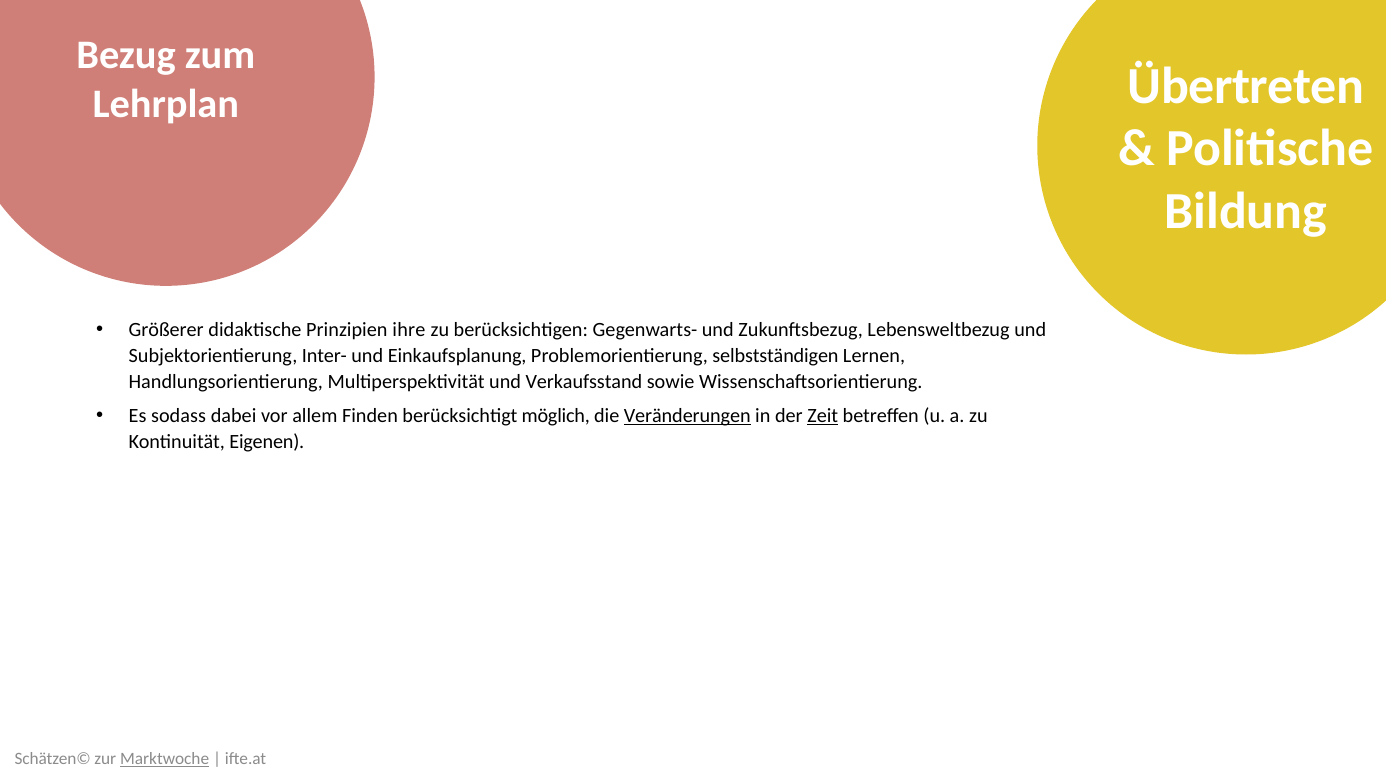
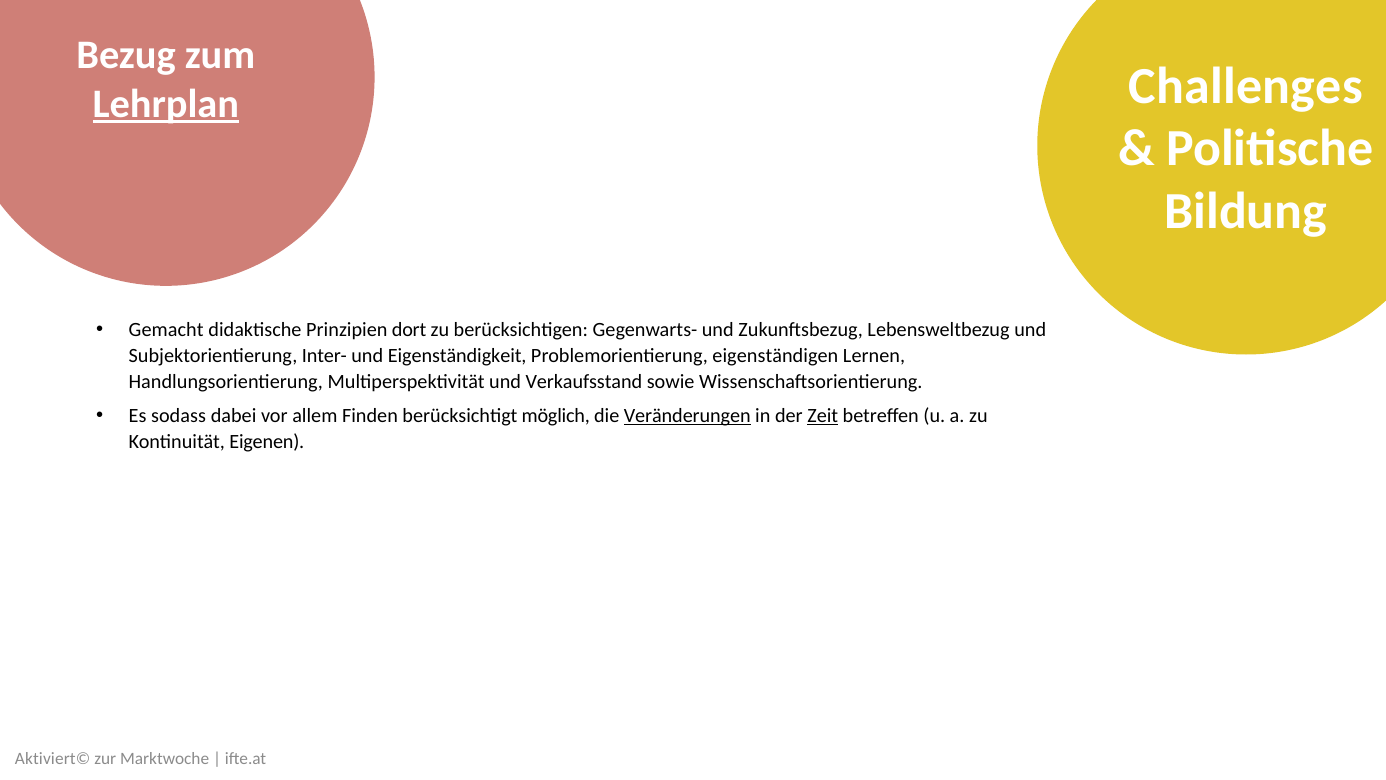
Übertreten: Übertreten -> Challenges
Lehrplan underline: none -> present
Größerer: Größerer -> Gemacht
ihre: ihre -> dort
Einkaufsplanung: Einkaufsplanung -> Eigenständigkeit
selbstständigen: selbstständigen -> eigenständigen
Schätzen©: Schätzen© -> Aktiviert©
Marktwoche underline: present -> none
